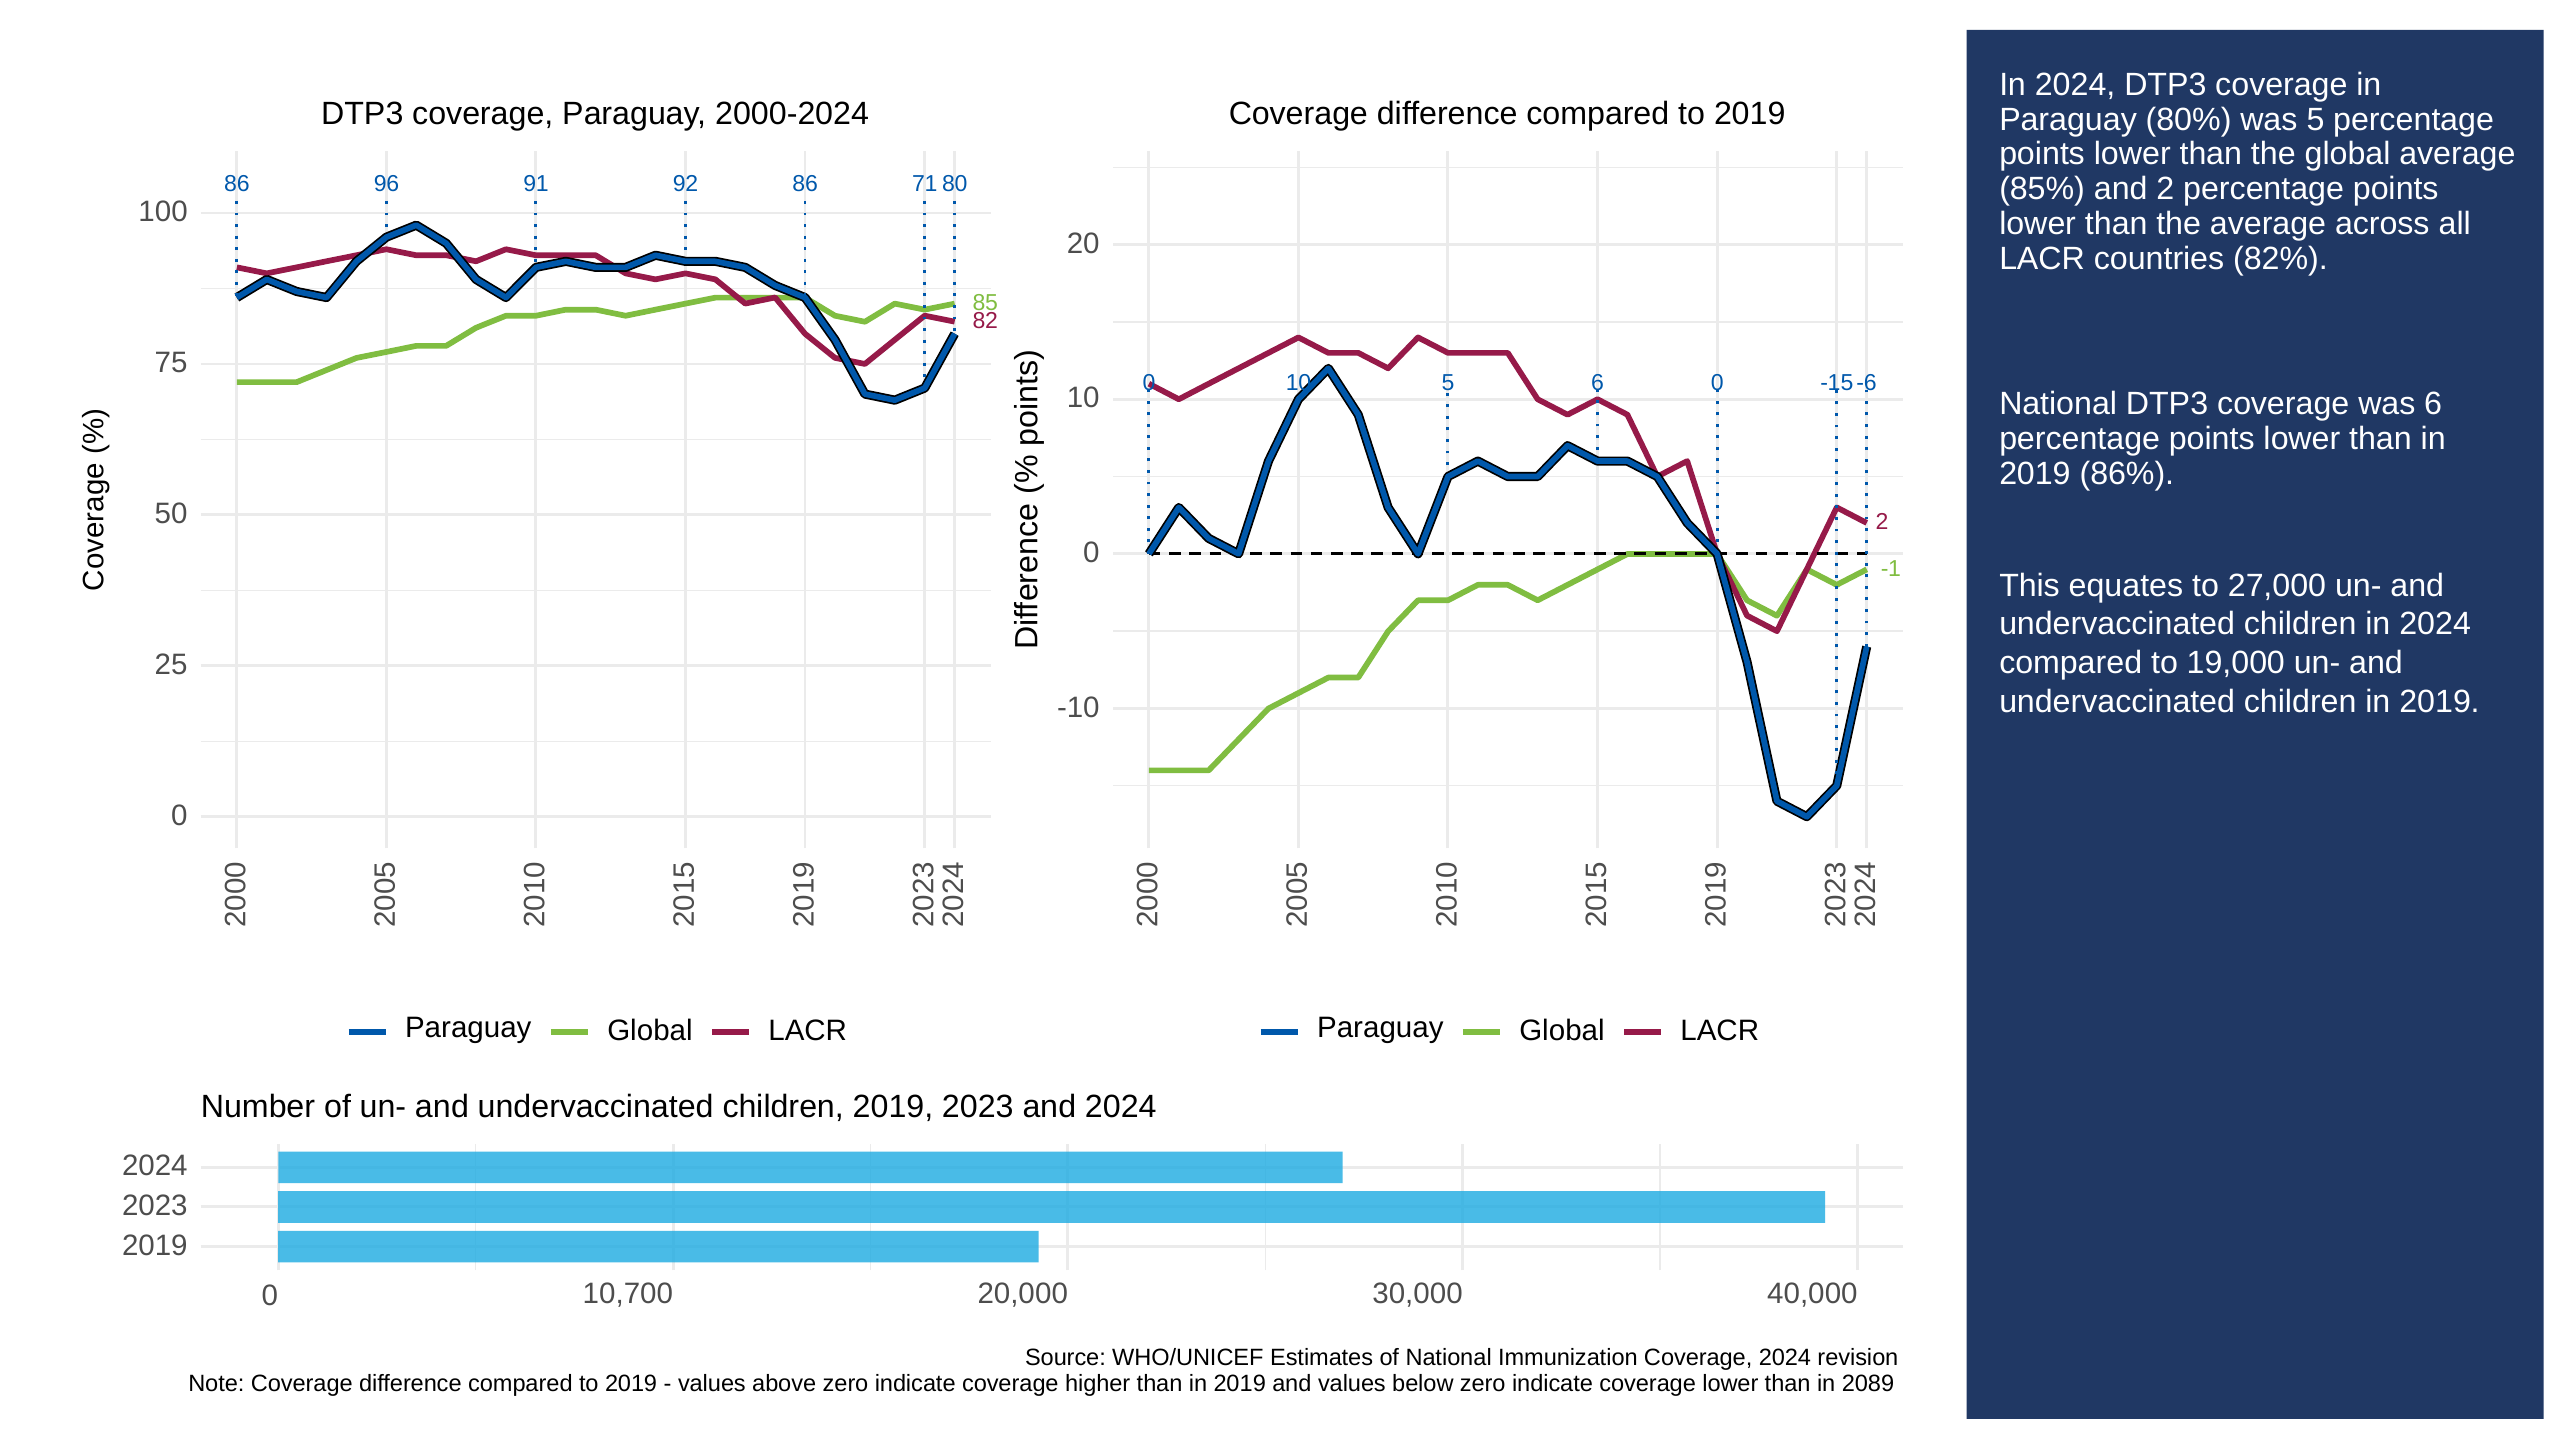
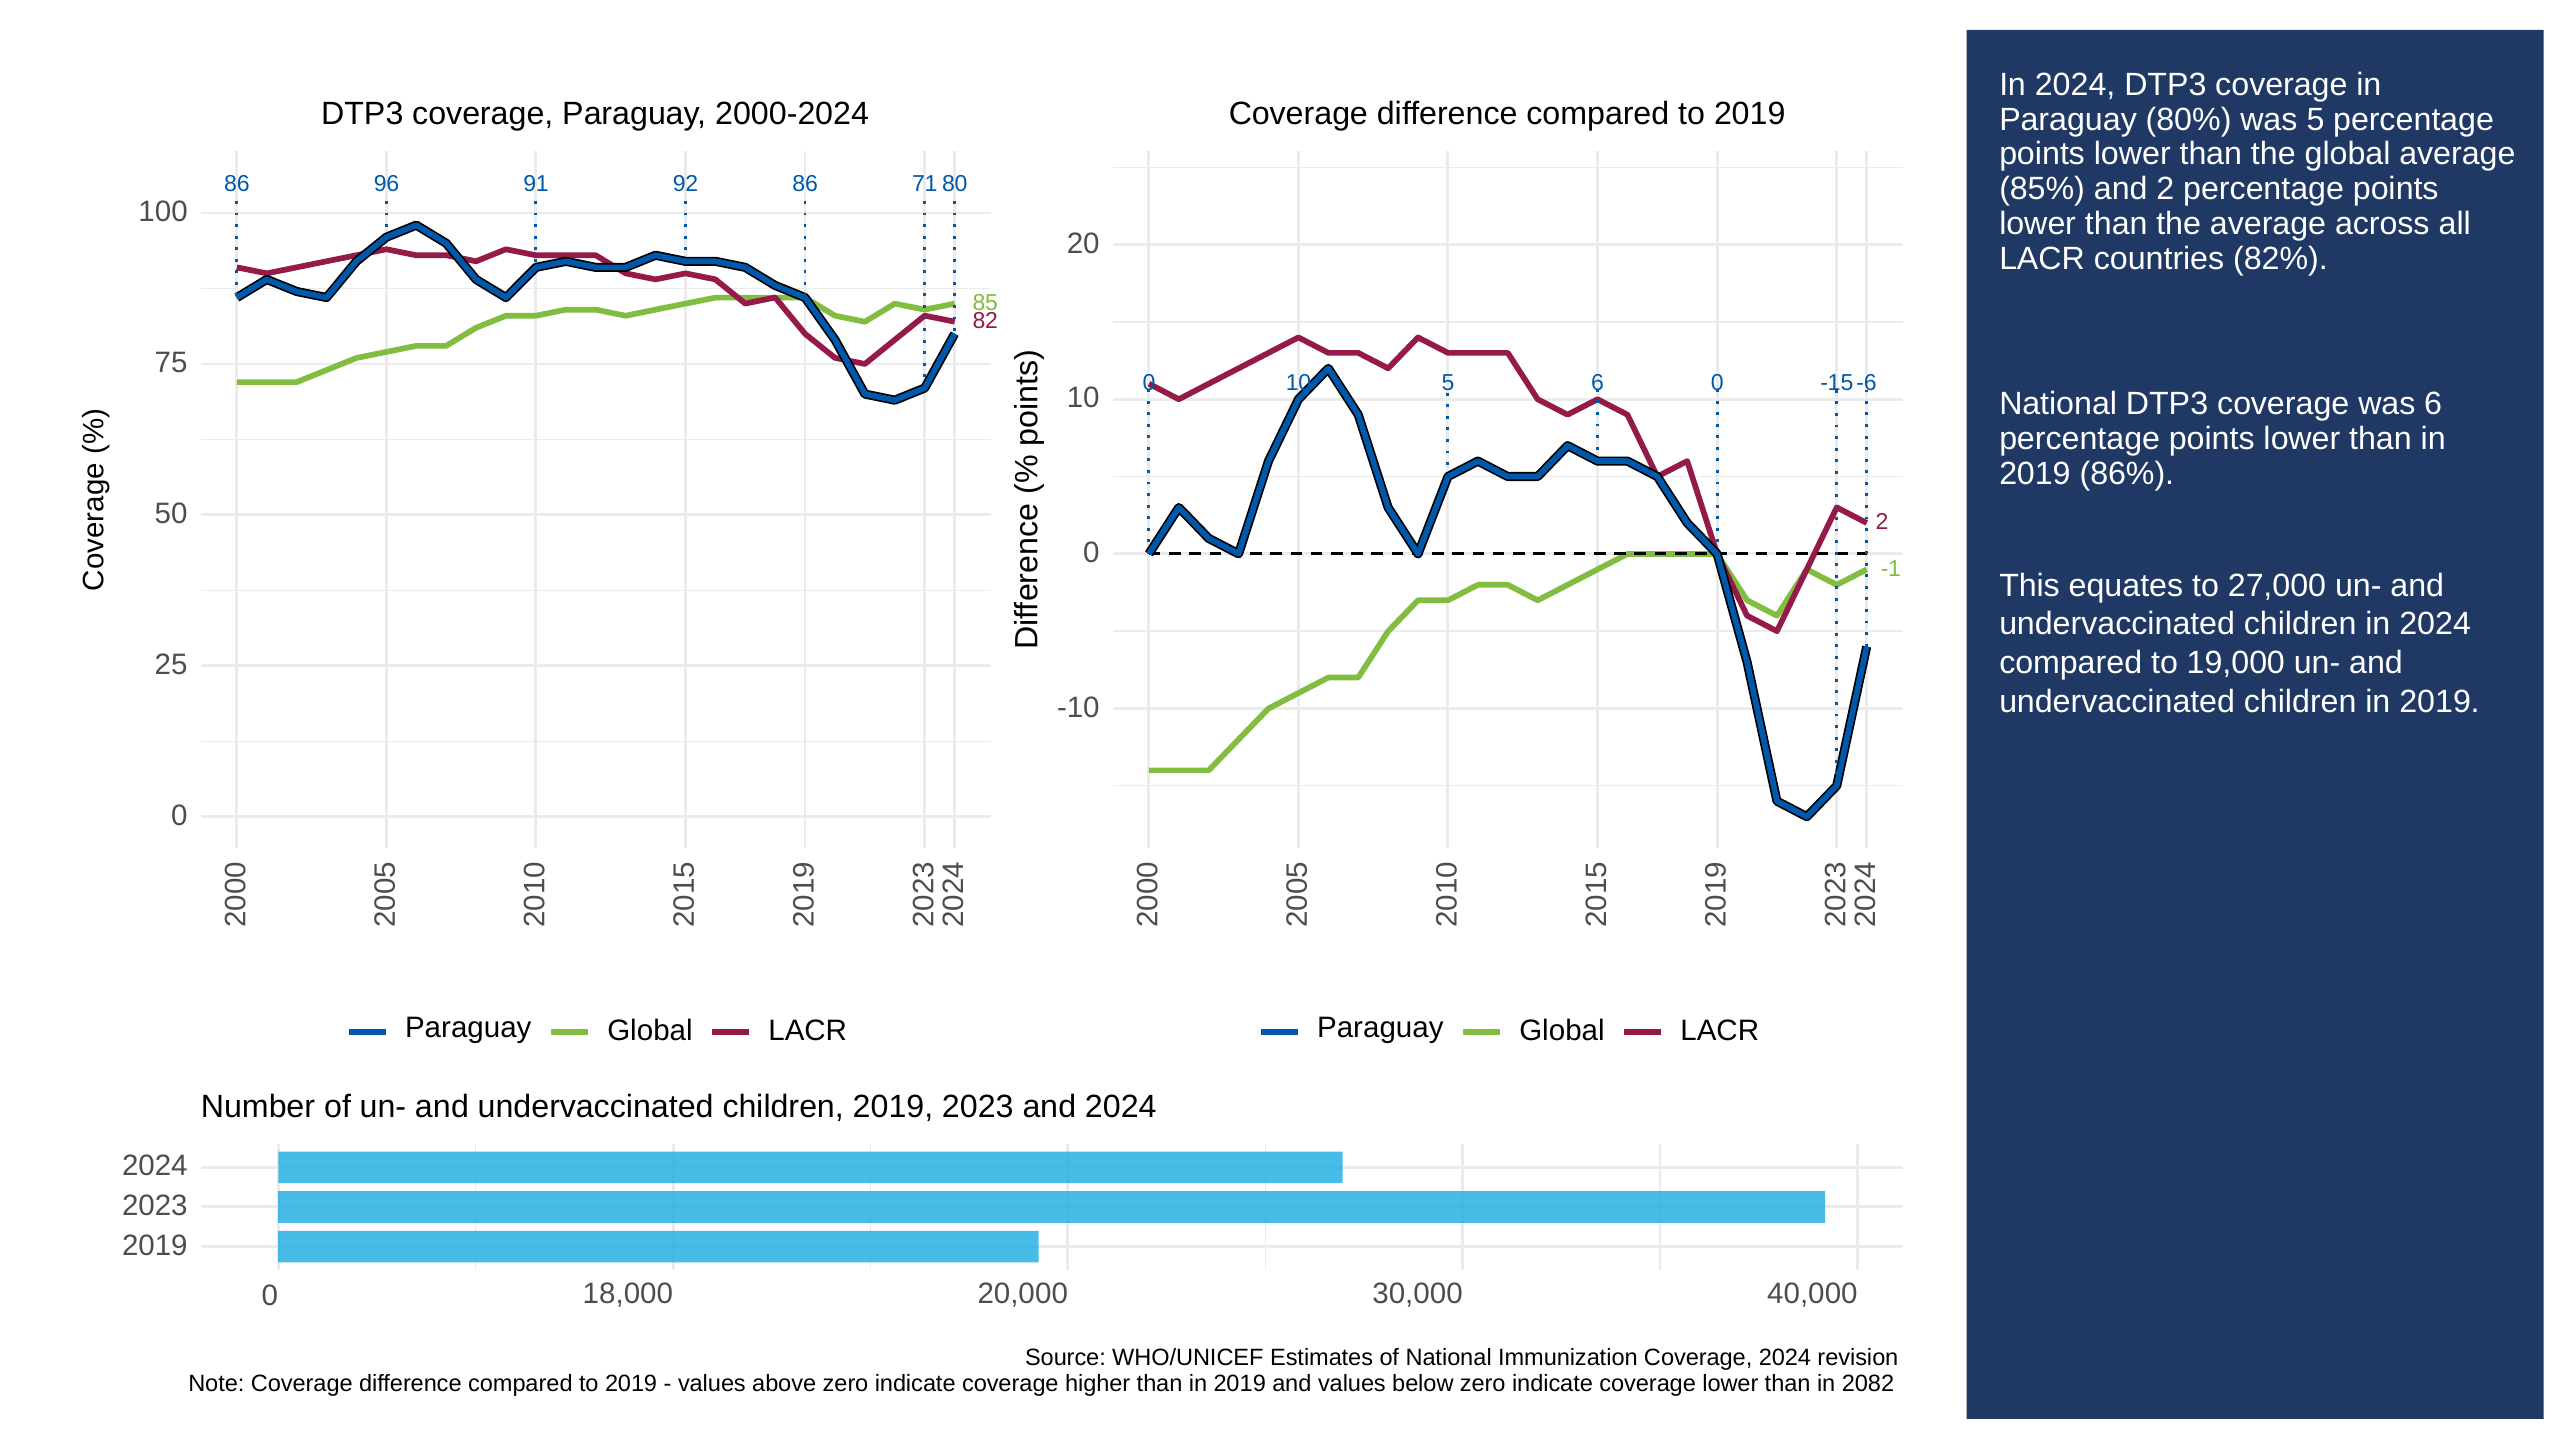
10,700: 10,700 -> 18,000
2089: 2089 -> 2082
